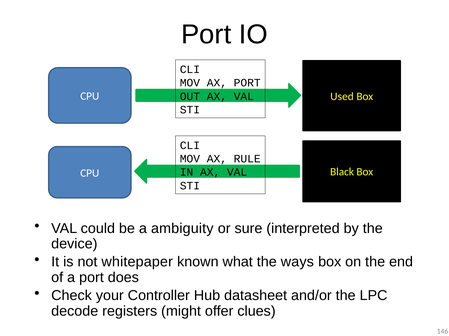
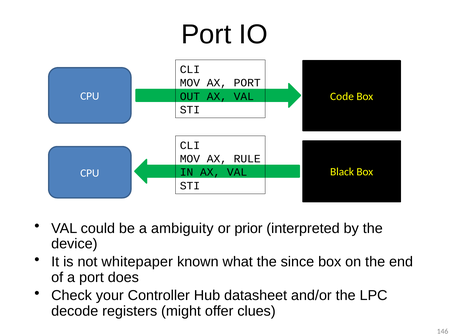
Used: Used -> Code
sure: sure -> prior
ways: ways -> since
